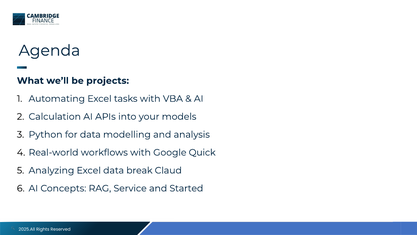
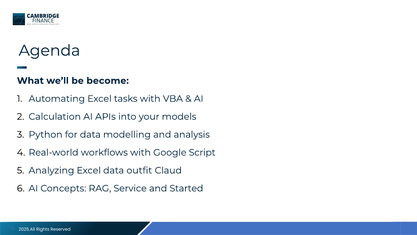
projects: projects -> become
Quick: Quick -> Script
break: break -> outfit
